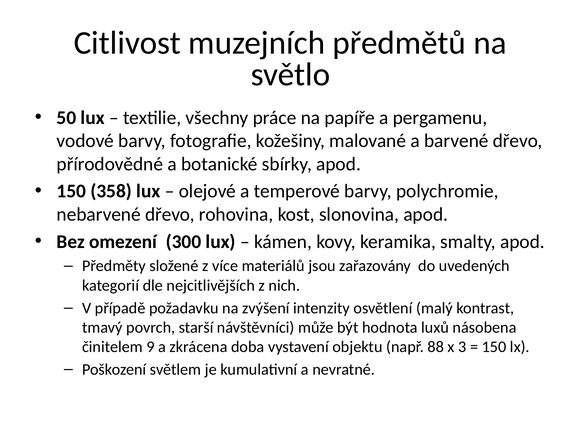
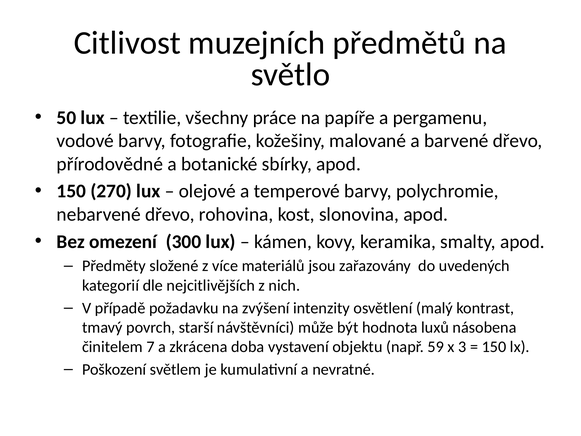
358: 358 -> 270
9: 9 -> 7
88: 88 -> 59
